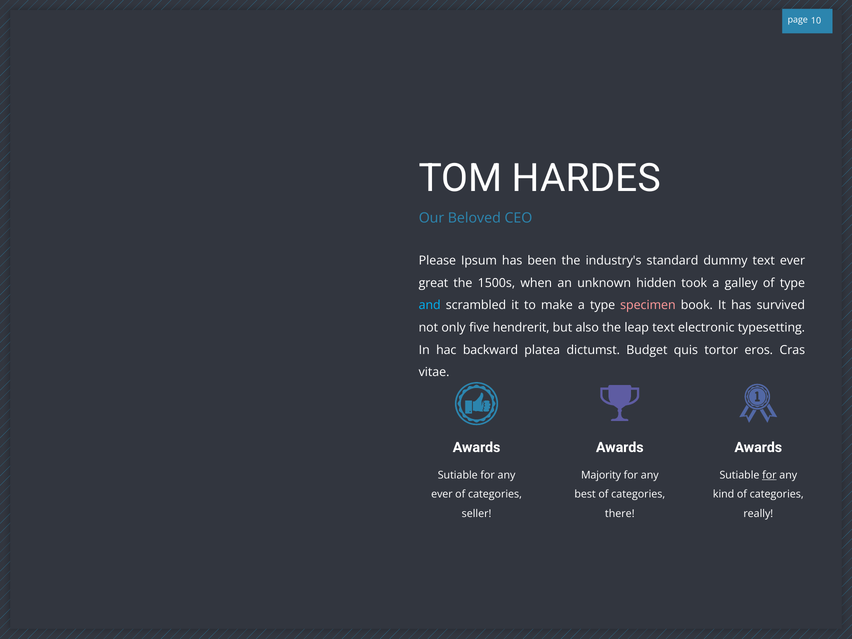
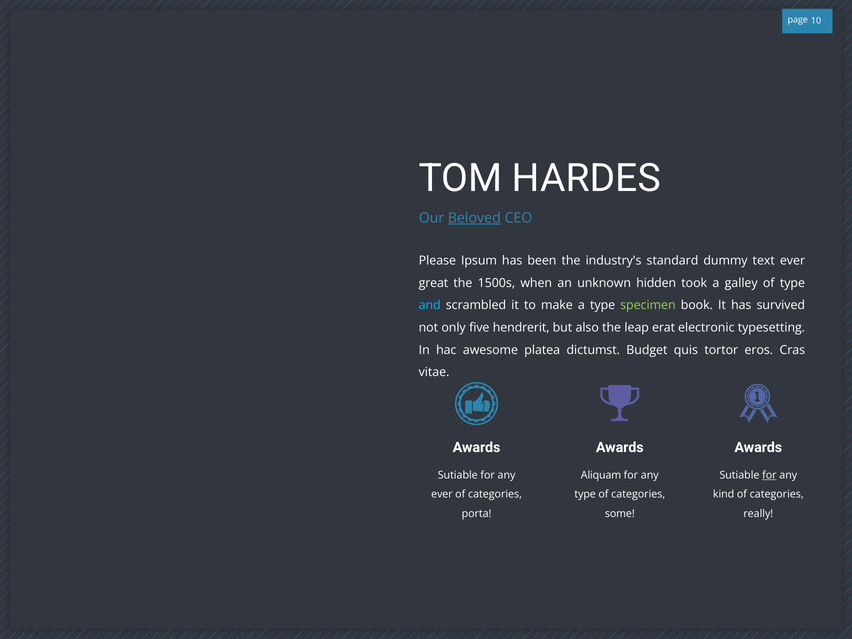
Beloved underline: none -> present
specimen colour: pink -> light green
leap text: text -> erat
backward: backward -> awesome
Majority: Majority -> Aliquam
best at (585, 494): best -> type
seller: seller -> porta
there: there -> some
